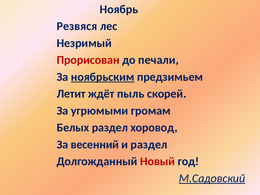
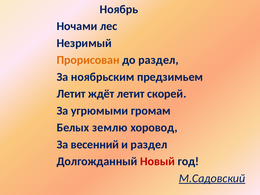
Резвяся: Резвяся -> Ночами
Прорисован colour: red -> orange
до печали: печали -> раздел
ноябрьским underline: present -> none
ждёт пыль: пыль -> летит
Белых раздел: раздел -> землю
